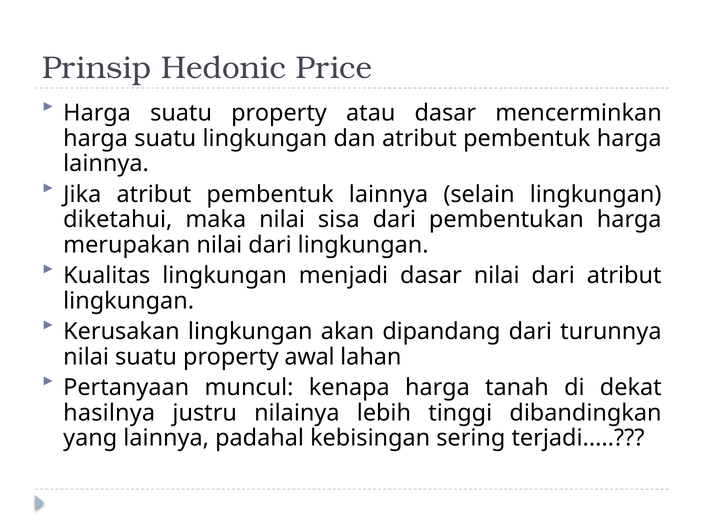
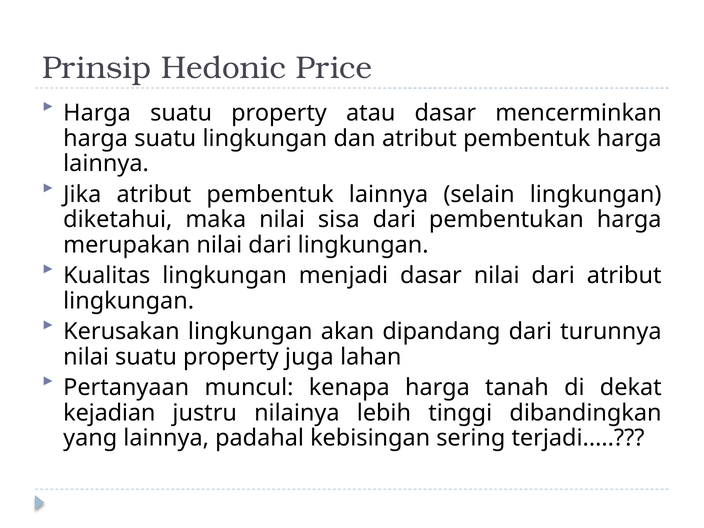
awal: awal -> juga
hasilnya: hasilnya -> kejadian
